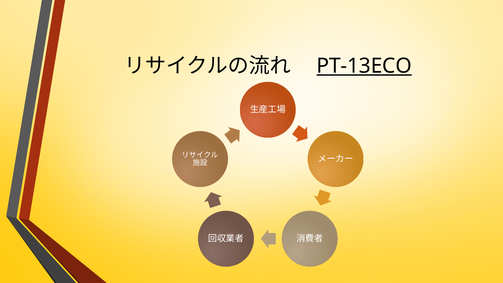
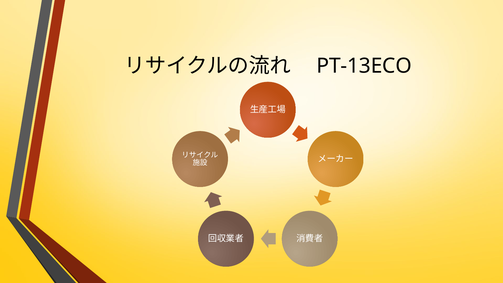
PT-13ECO underline: present -> none
